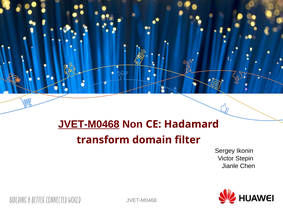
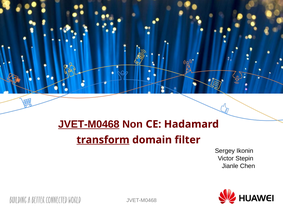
transform underline: none -> present
